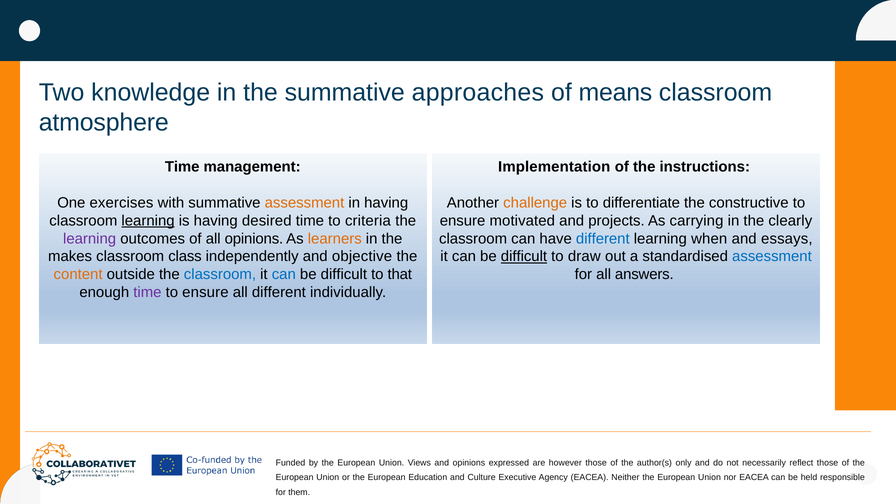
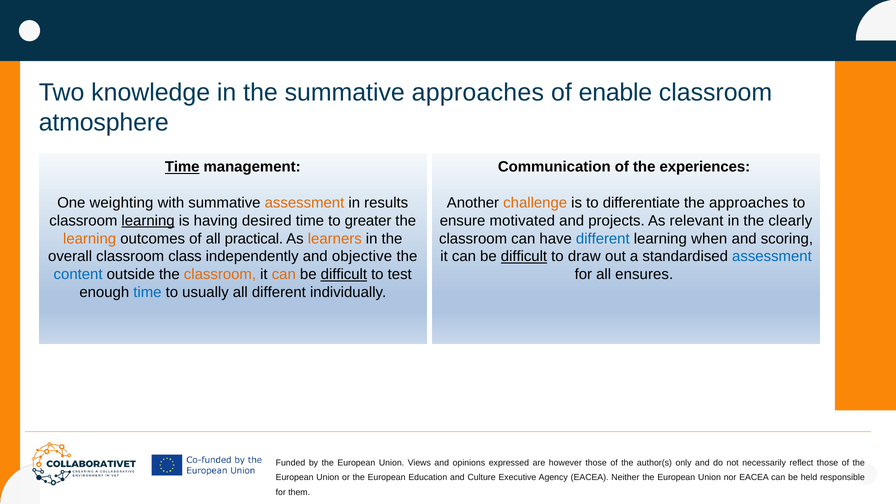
means: means -> enable
Time at (182, 167) underline: none -> present
Implementation: Implementation -> Communication
instructions: instructions -> experiences
exercises: exercises -> weighting
in having: having -> results
the constructive: constructive -> approaches
criteria: criteria -> greater
carrying: carrying -> relevant
learning at (90, 239) colour: purple -> orange
all opinions: opinions -> practical
essays: essays -> scoring
makes: makes -> overall
content colour: orange -> blue
classroom at (220, 274) colour: blue -> orange
can at (284, 274) colour: blue -> orange
difficult at (344, 274) underline: none -> present
that: that -> test
answers: answers -> ensures
time at (147, 292) colour: purple -> blue
ensure at (205, 292): ensure -> usually
